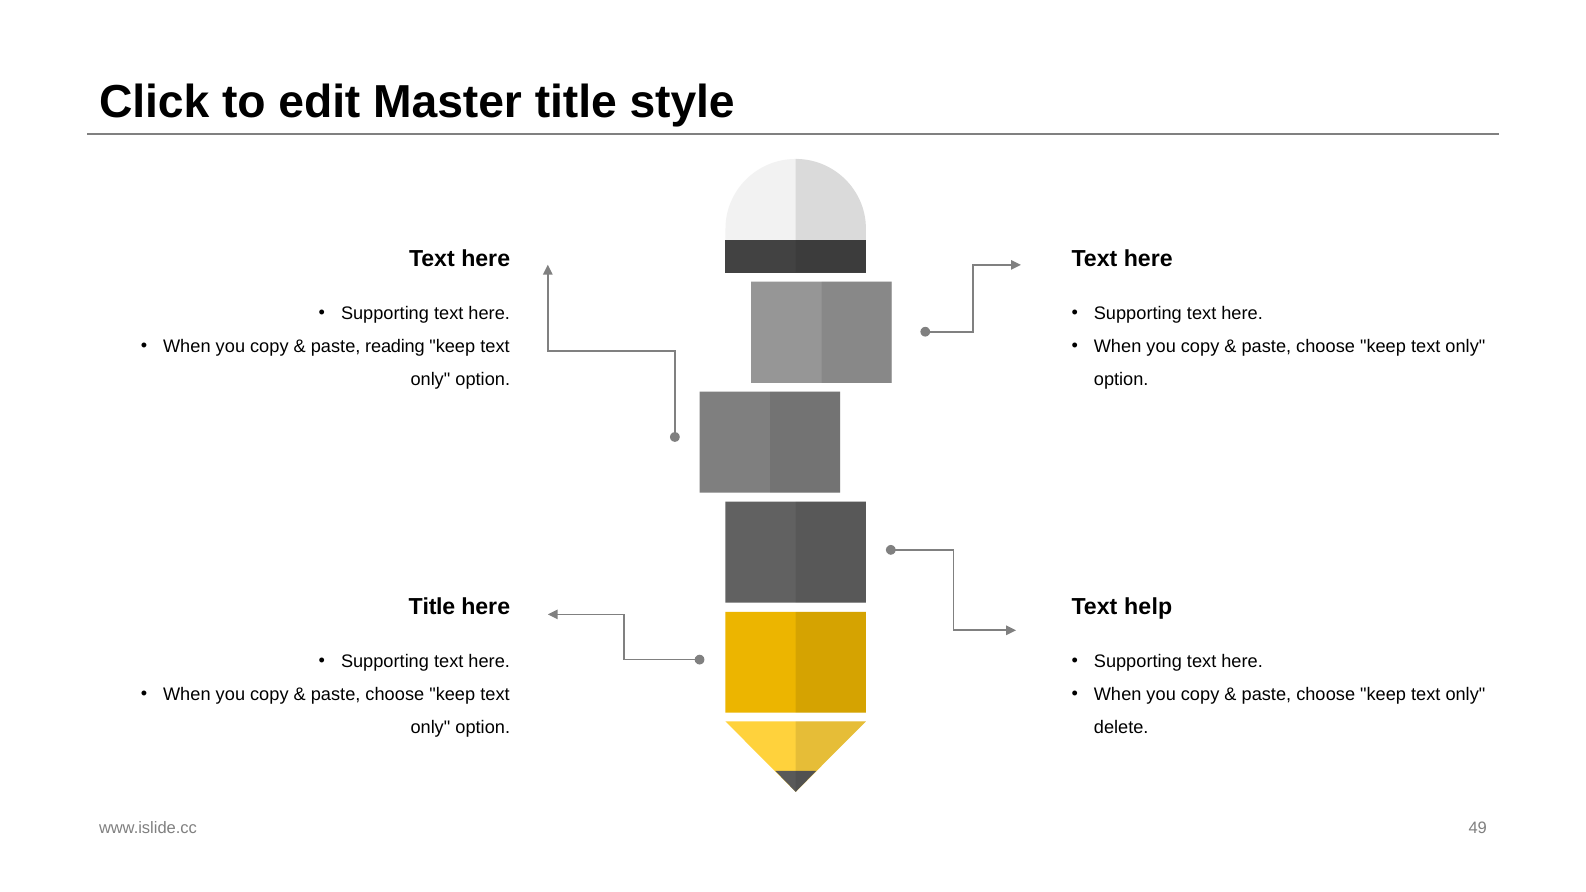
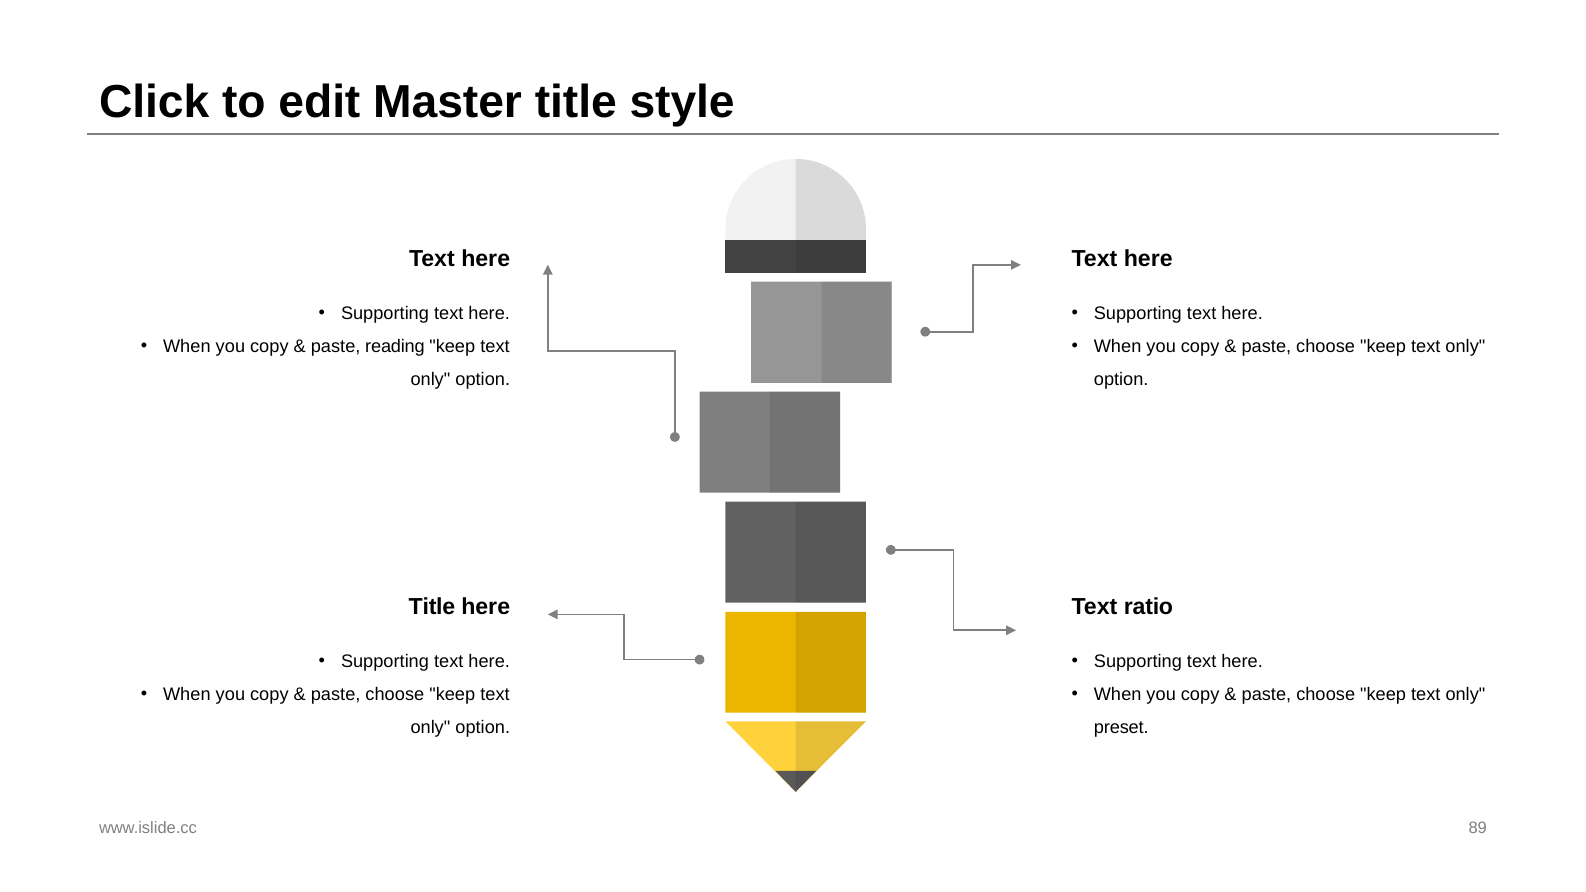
help: help -> ratio
delete: delete -> preset
49: 49 -> 89
